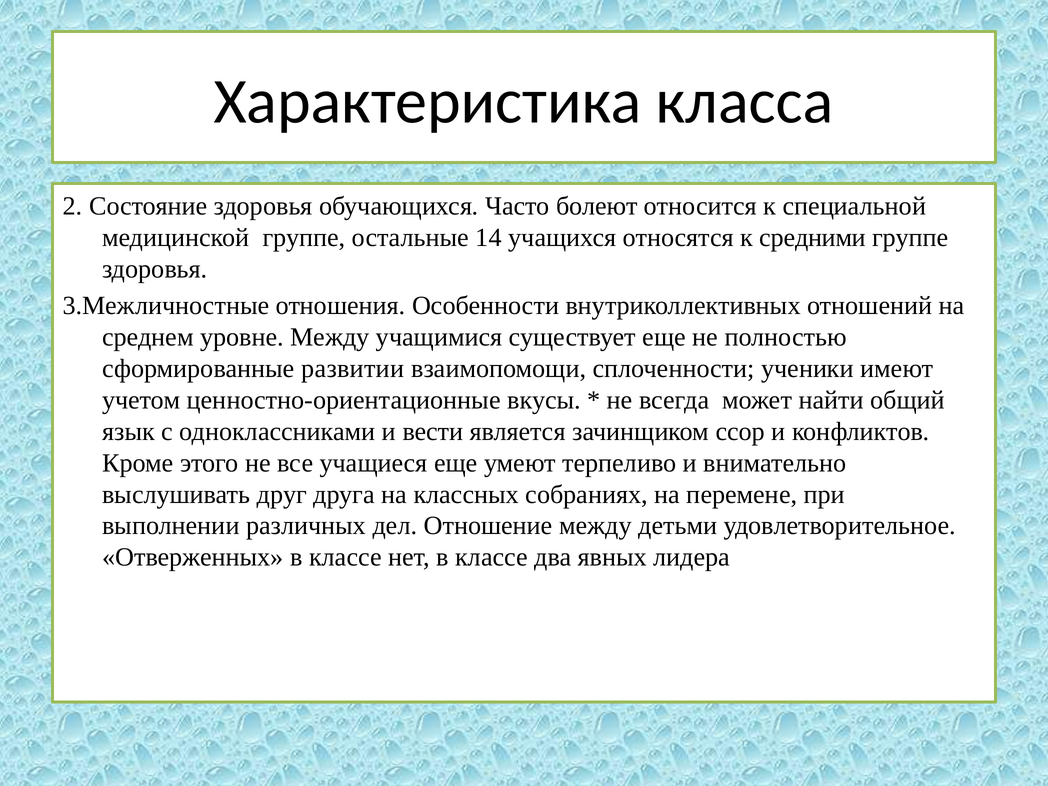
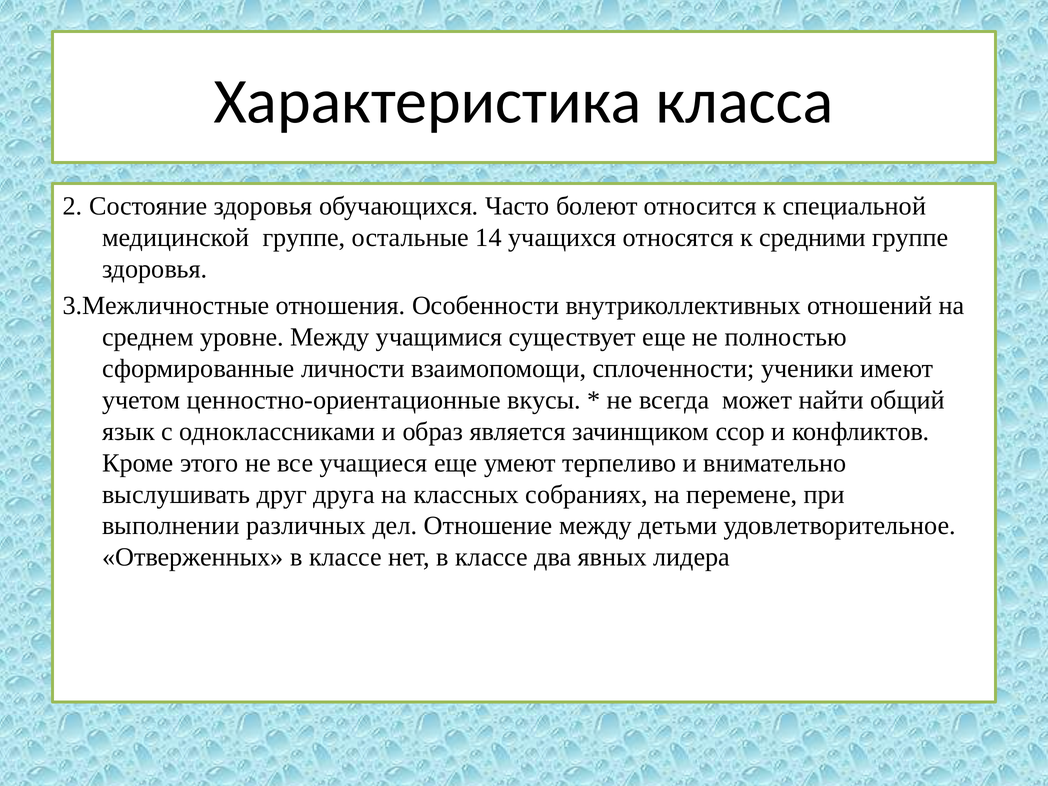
развитии: развитии -> личности
вести: вести -> образ
